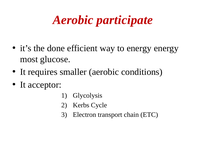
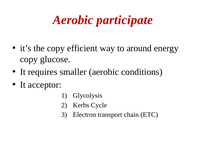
the done: done -> copy
to energy: energy -> around
most at (29, 59): most -> copy
